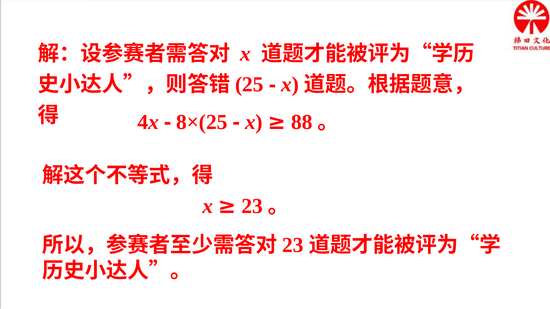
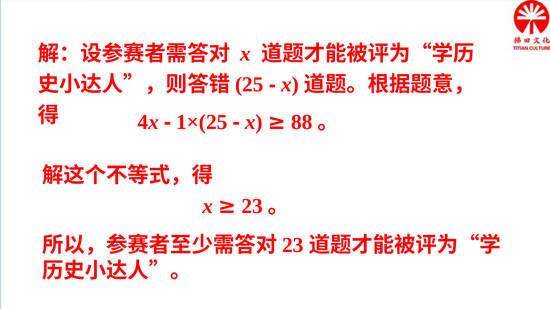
8×(25: 8×(25 -> 1×(25
